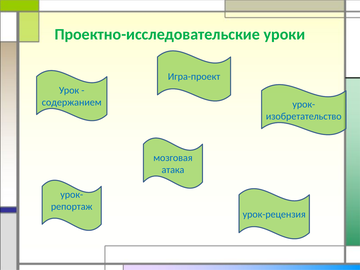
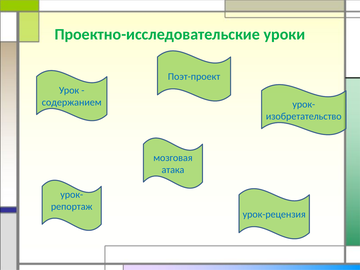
Игра-проект: Игра-проект -> Поэт-проект
